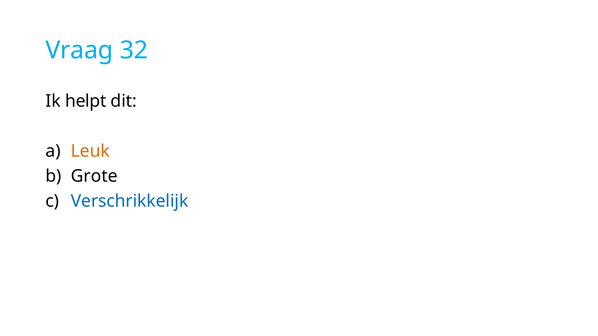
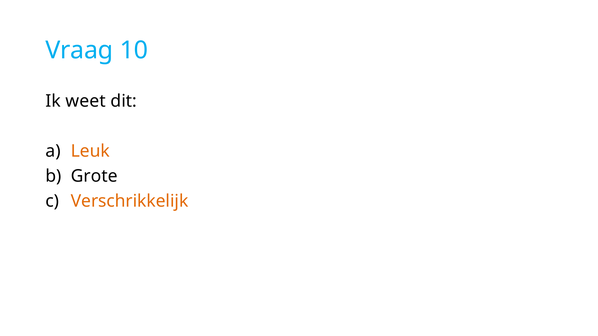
32: 32 -> 10
helpt: helpt -> weet
Verschrikkelijk colour: blue -> orange
